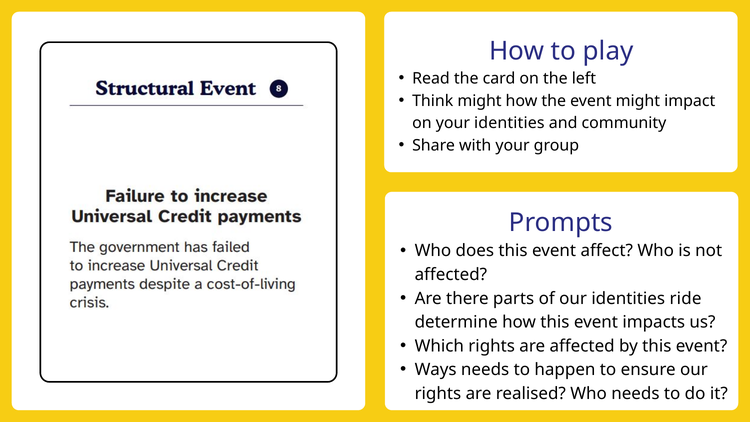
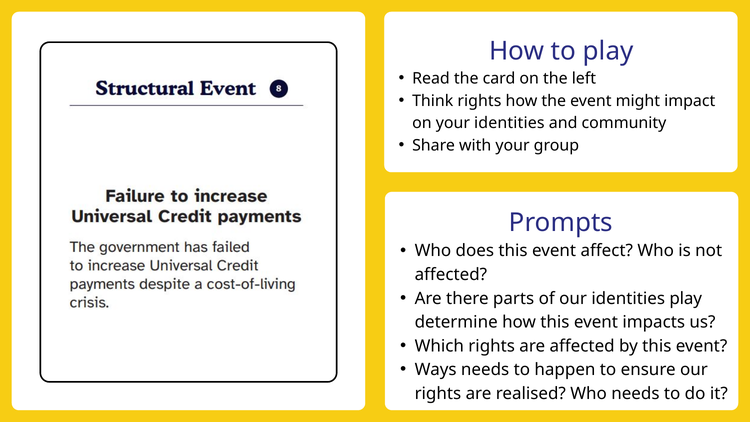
Think might: might -> rights
identities ride: ride -> play
